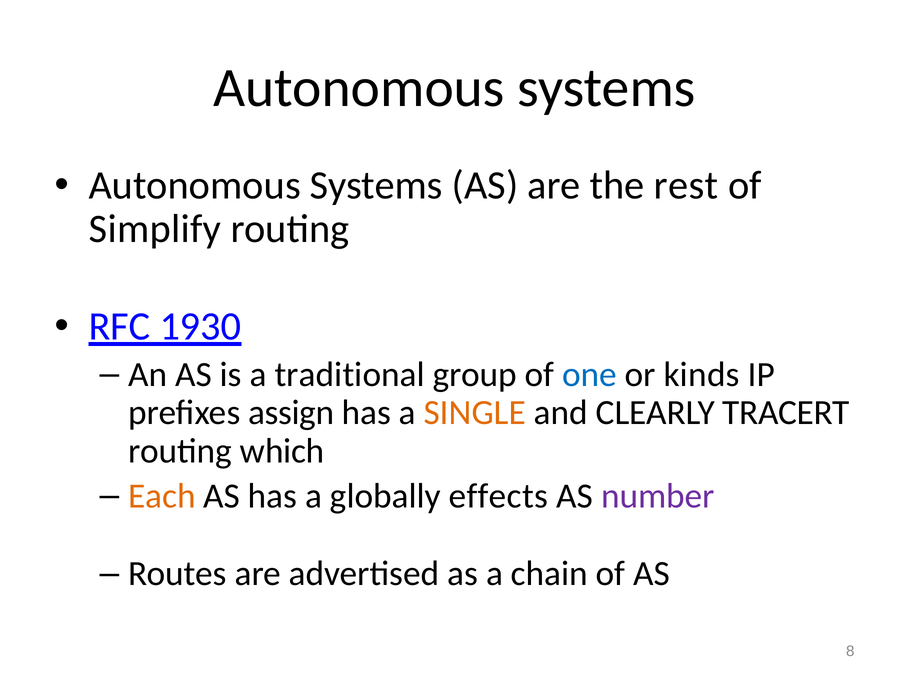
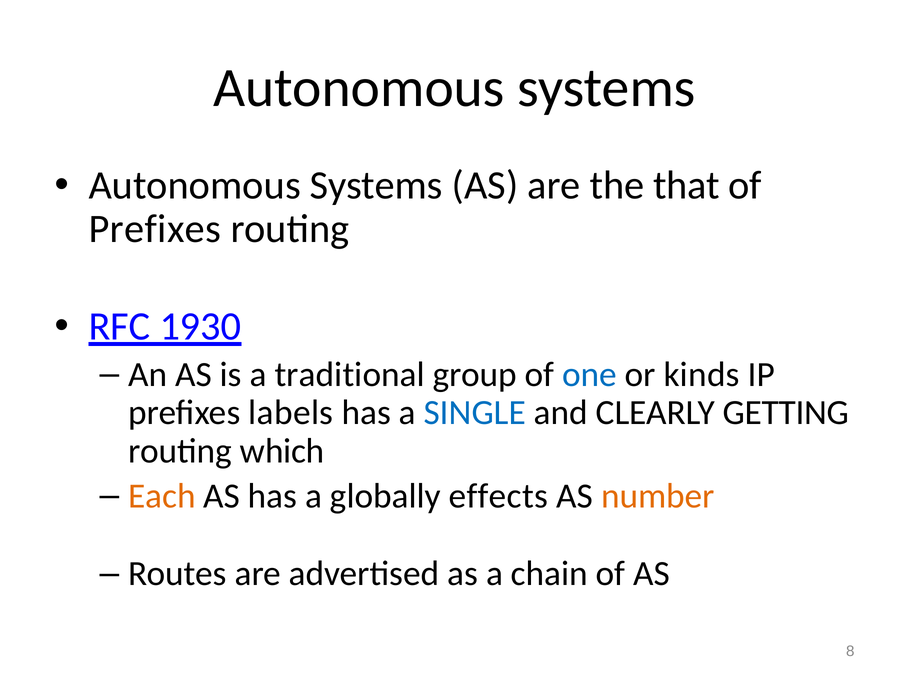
rest: rest -> that
Simplify at (155, 229): Simplify -> Prefixes
assign: assign -> labels
SINGLE colour: orange -> blue
TRACERT: TRACERT -> GETTING
number colour: purple -> orange
